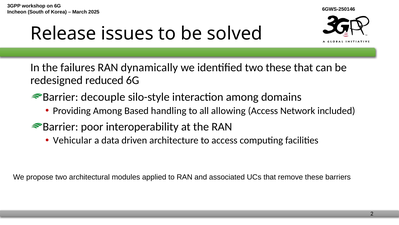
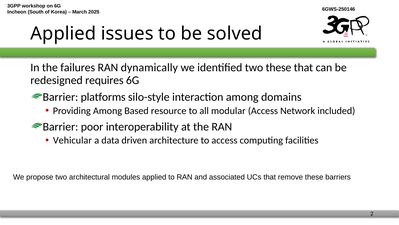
Release at (63, 34): Release -> Applied
reduced: reduced -> requires
decouple: decouple -> platforms
handling: handling -> resource
allowing: allowing -> modular
